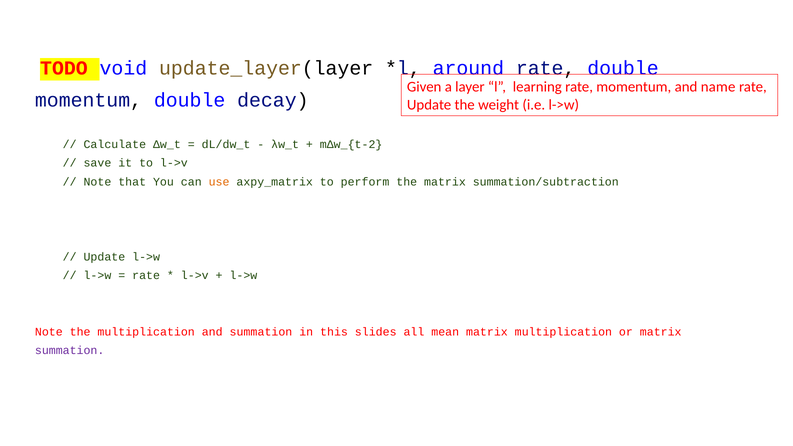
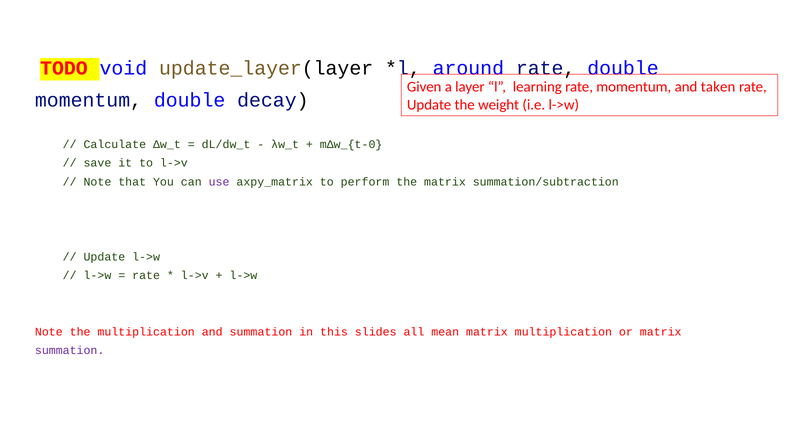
name: name -> taken
mΔw_{t-2: mΔw_{t-2 -> mΔw_{t-0
use colour: orange -> purple
